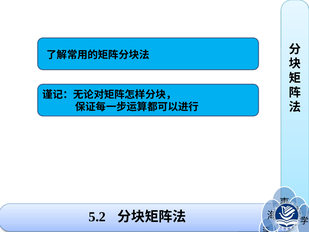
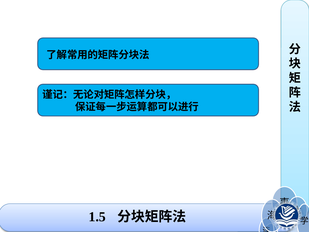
5.2: 5.2 -> 1.5
